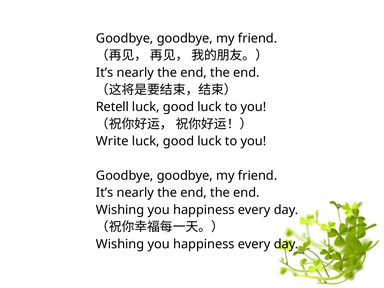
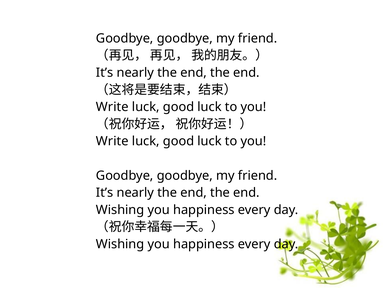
Retell at (112, 107): Retell -> Write
